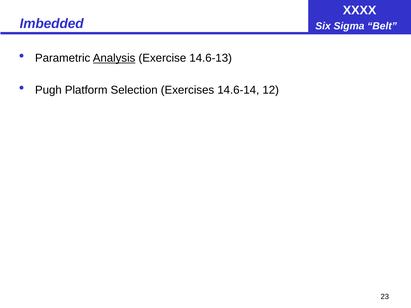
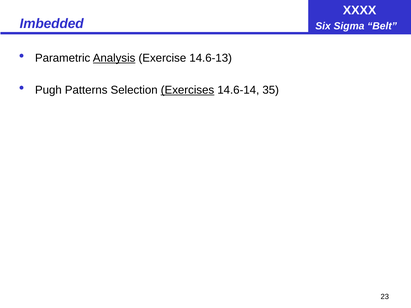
Platform: Platform -> Patterns
Exercises underline: none -> present
12: 12 -> 35
